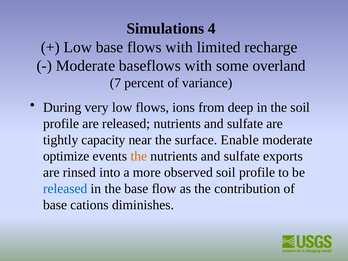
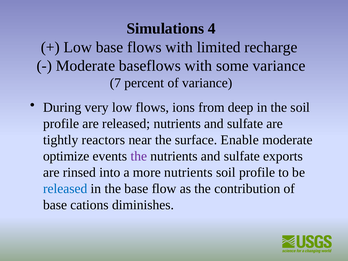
some overland: overland -> variance
capacity: capacity -> reactors
the at (139, 156) colour: orange -> purple
more observed: observed -> nutrients
